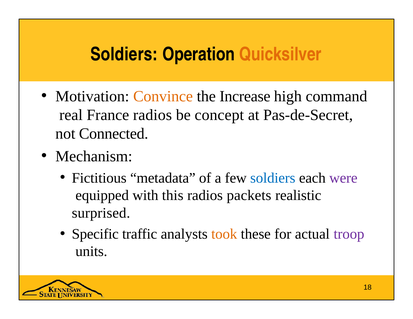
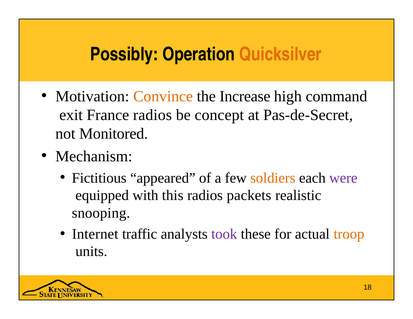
Soldiers at (124, 54): Soldiers -> Possibly
real: real -> exit
Connected: Connected -> Monitored
metadata: metadata -> appeared
soldiers at (273, 178) colour: blue -> orange
surprised: surprised -> snooping
Specific: Specific -> Internet
took colour: orange -> purple
troop colour: purple -> orange
